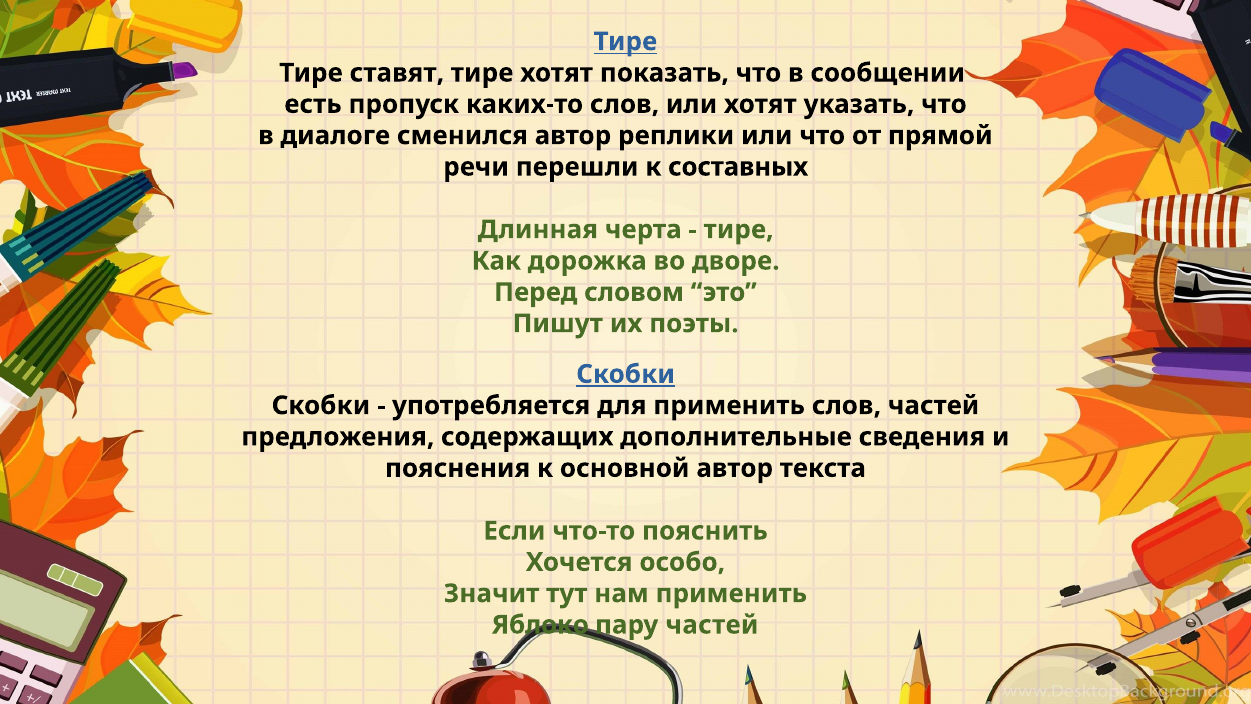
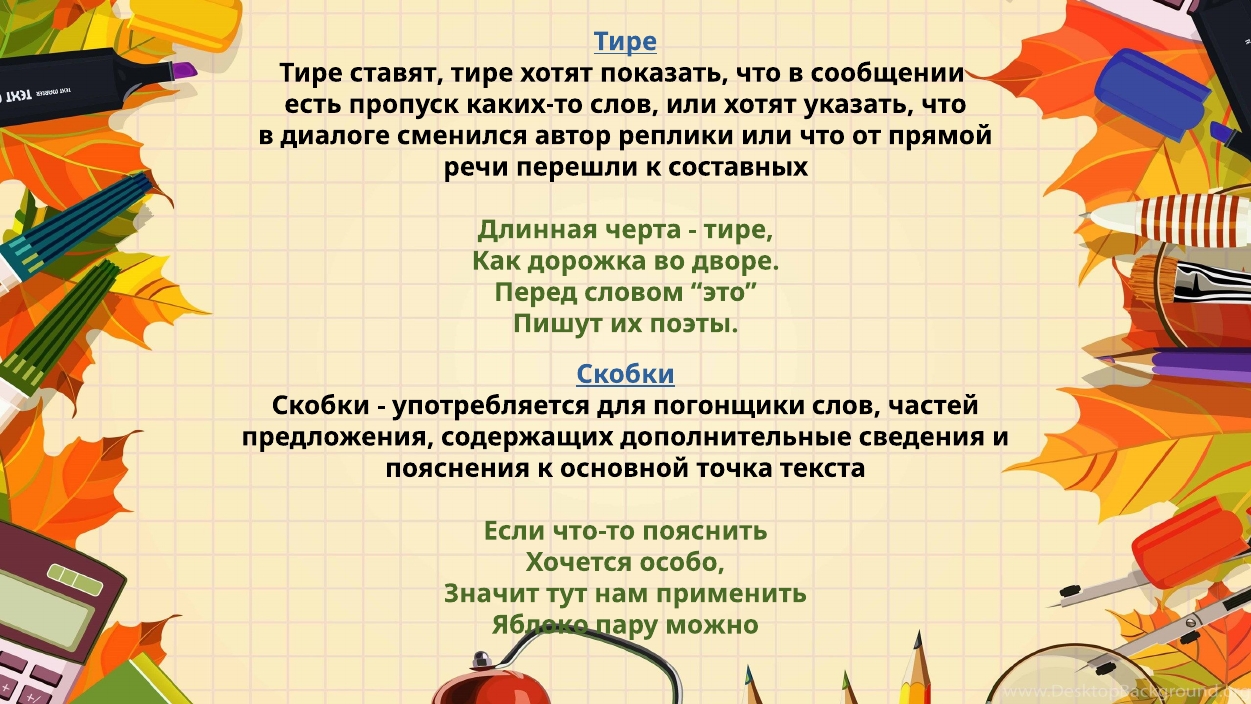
для применить: применить -> погонщики
основной автор: автор -> точка
пару частей: частей -> можно
